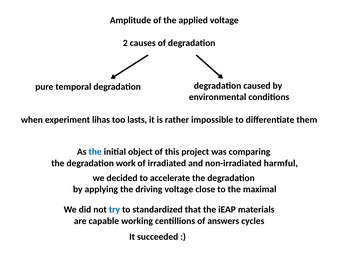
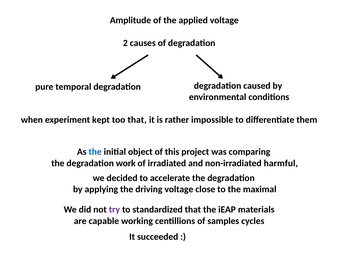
lihas: lihas -> kept
too lasts: lasts -> that
try colour: blue -> purple
answers: answers -> samples
